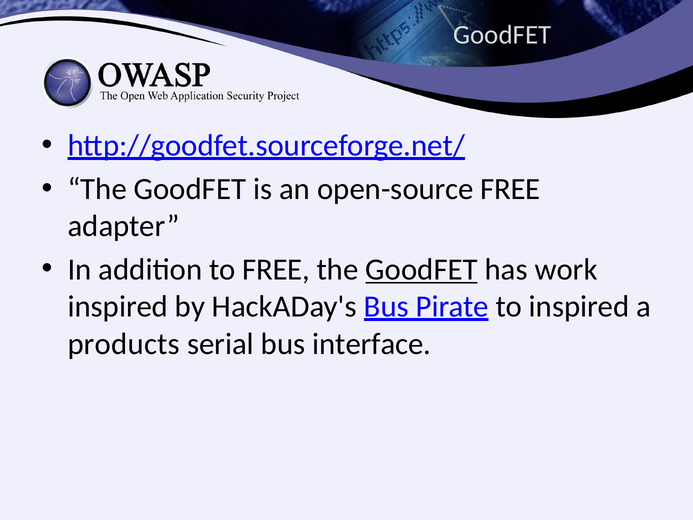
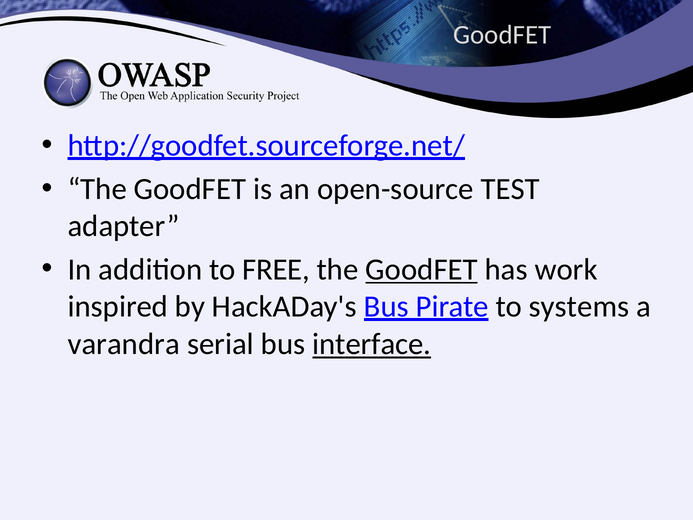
open-source FREE: FREE -> TEST
to inspired: inspired -> systems
products: products -> varandra
interface underline: none -> present
